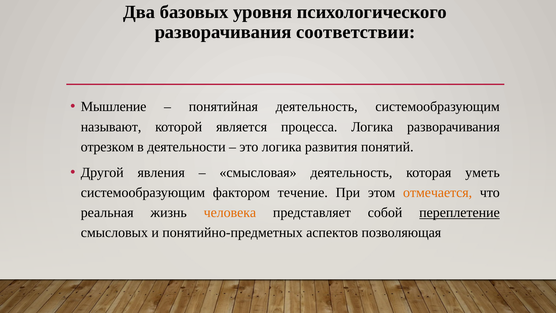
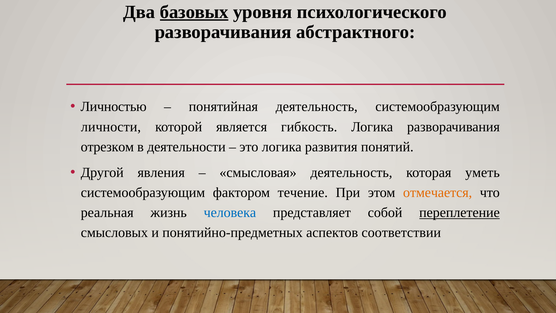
базовых underline: none -> present
соответствии: соответствии -> абстрактного
Мышление: Мышление -> Личностью
называют: называют -> личности
процесса: процесса -> гибкость
человека colour: orange -> blue
позволяющая: позволяющая -> соответствии
